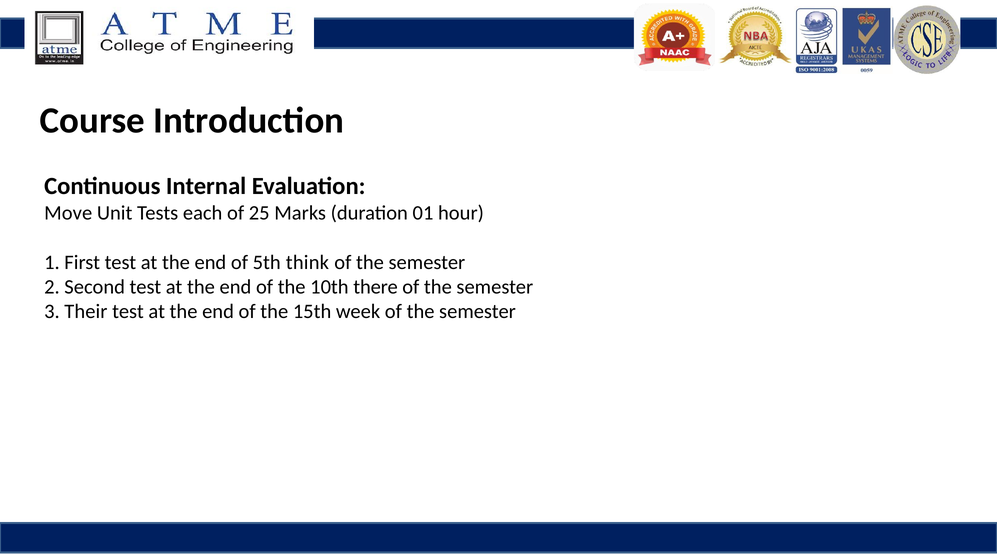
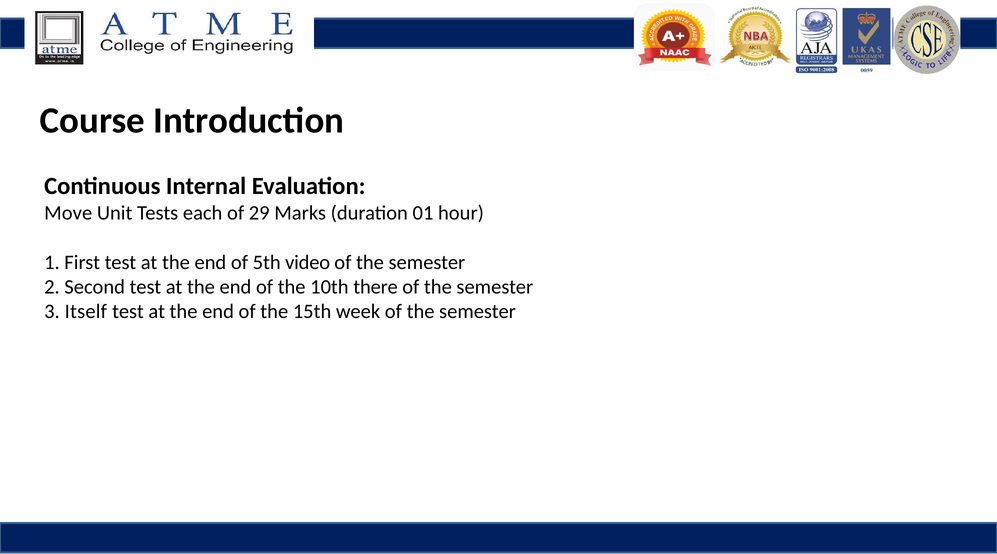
25: 25 -> 29
think: think -> video
Their: Their -> Itself
